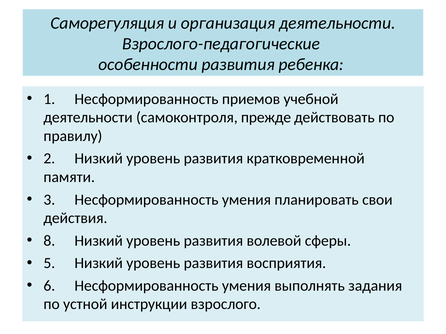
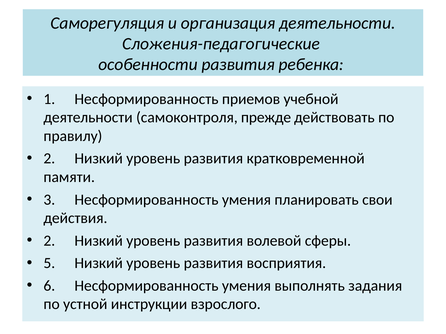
Взрослого-педагогические: Взрослого-педагогические -> Сложения-педагогические
8 at (49, 241): 8 -> 2
